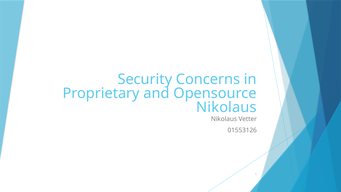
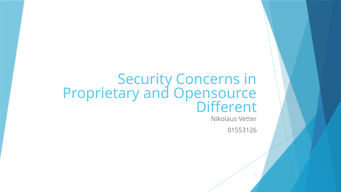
Nikolaus at (226, 107): Nikolaus -> Different
